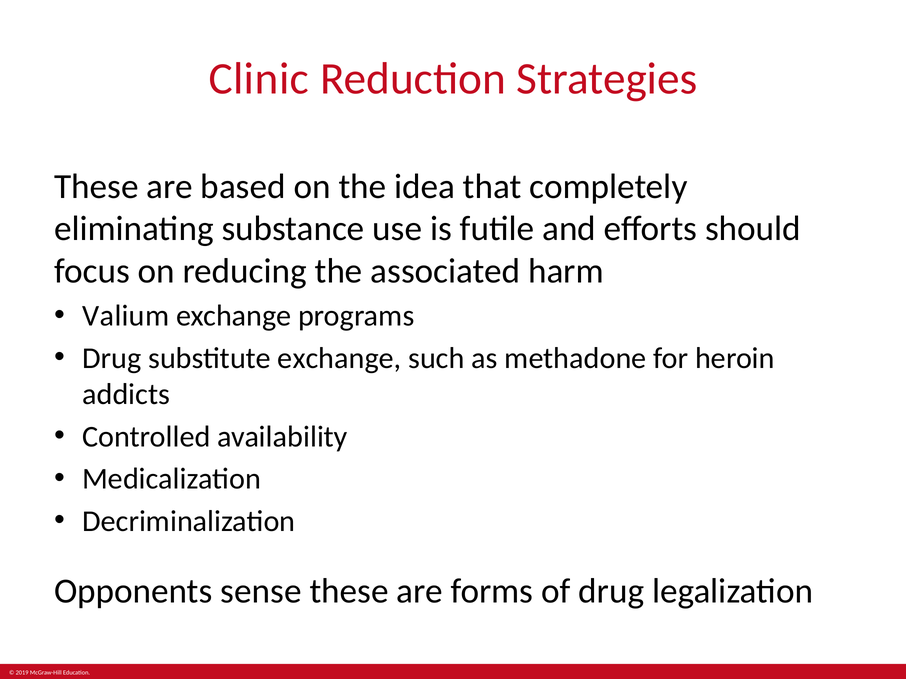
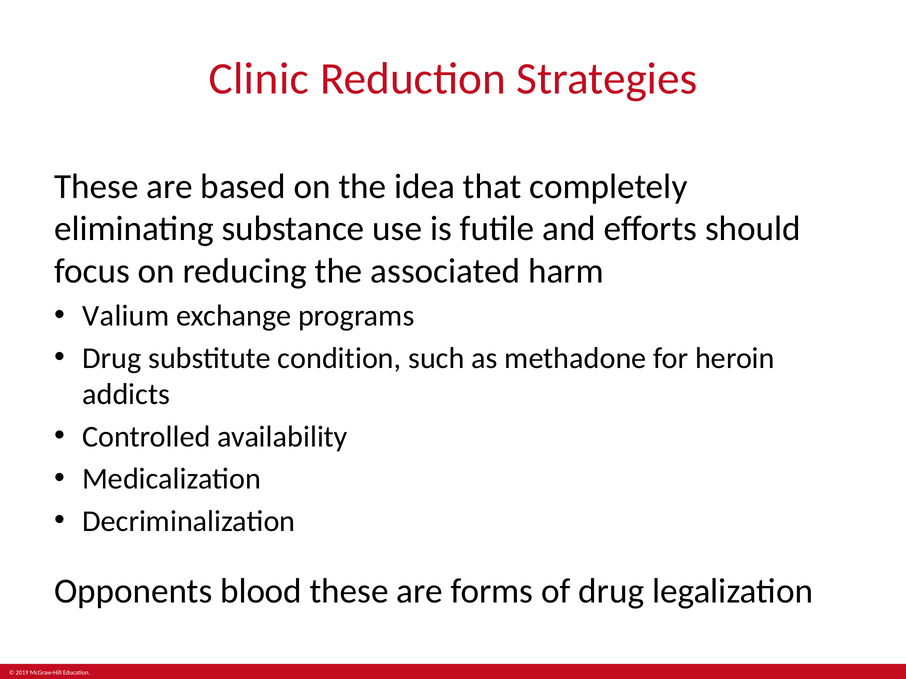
substitute exchange: exchange -> condition
sense: sense -> blood
